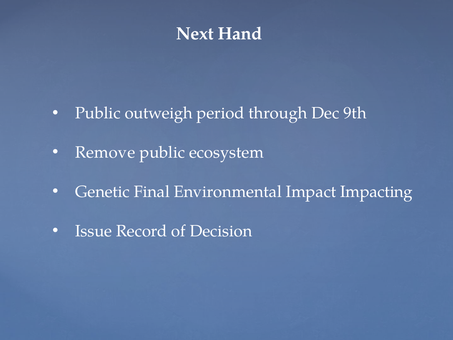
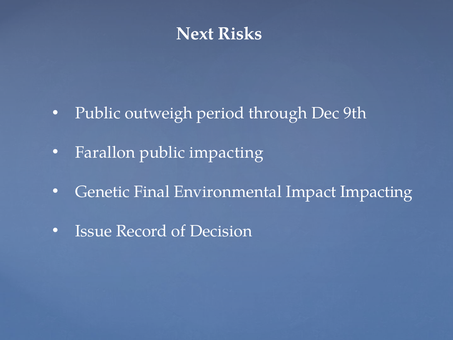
Hand: Hand -> Risks
Remove: Remove -> Farallon
public ecosystem: ecosystem -> impacting
